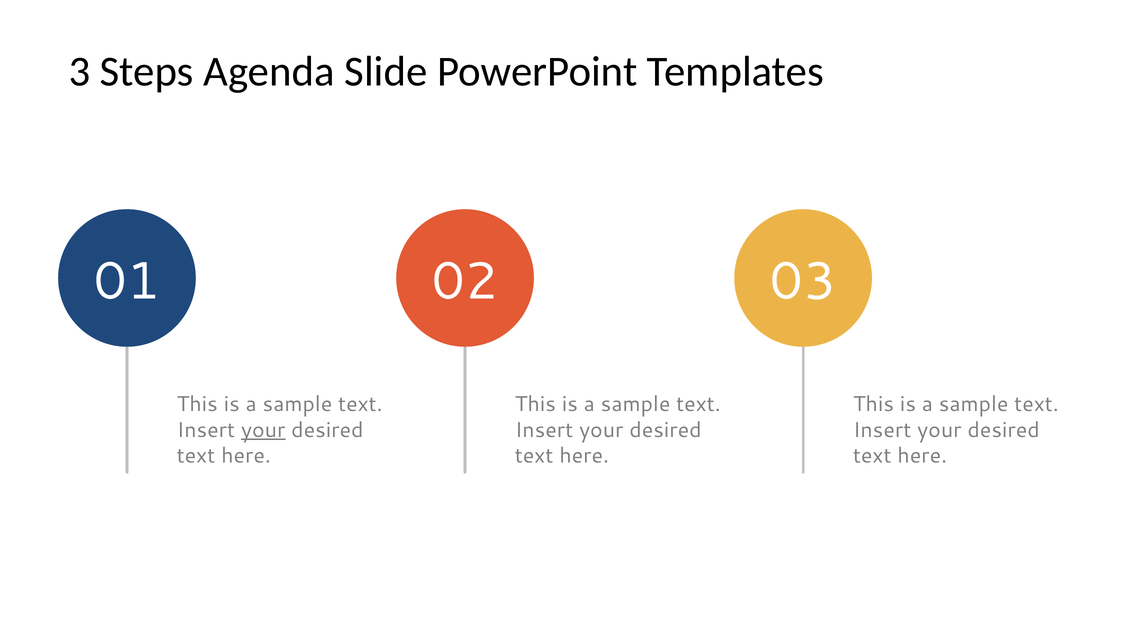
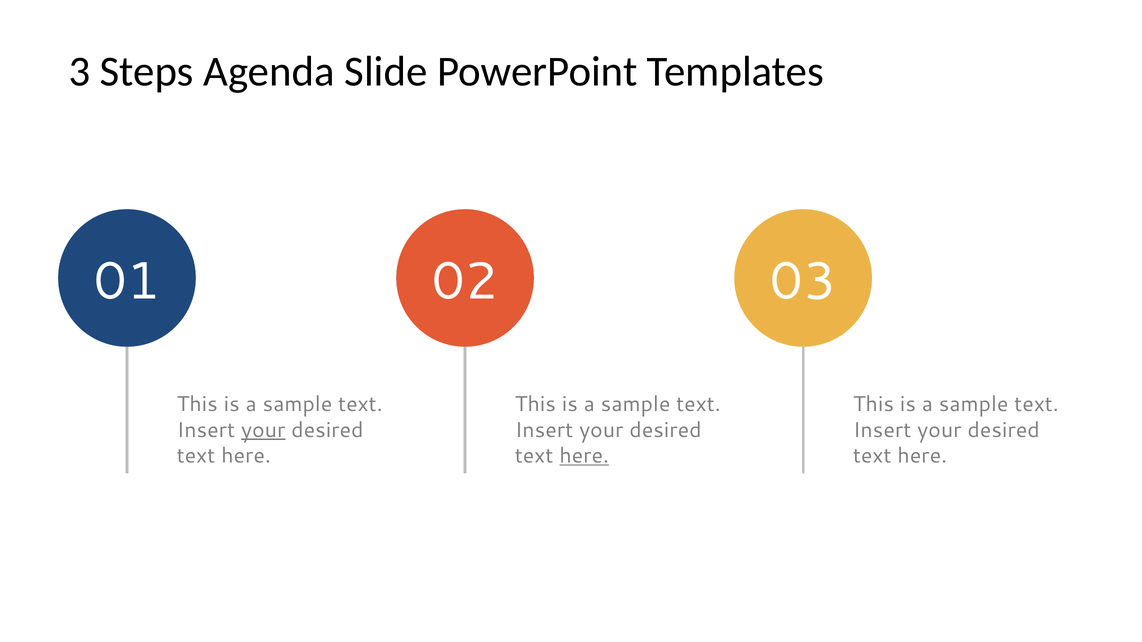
here at (584, 456) underline: none -> present
